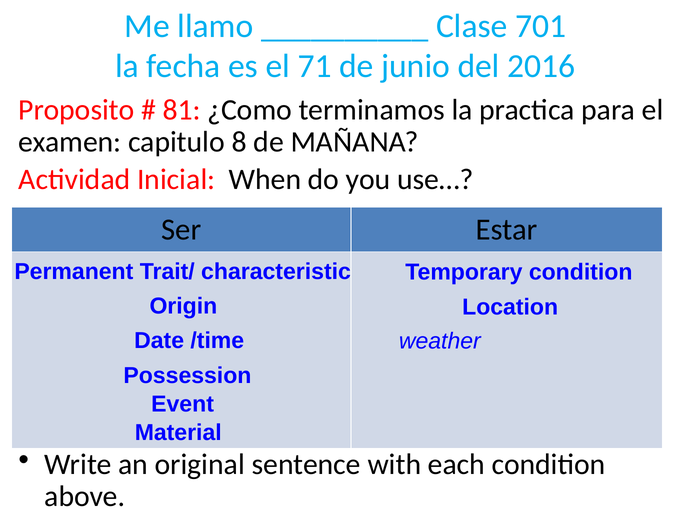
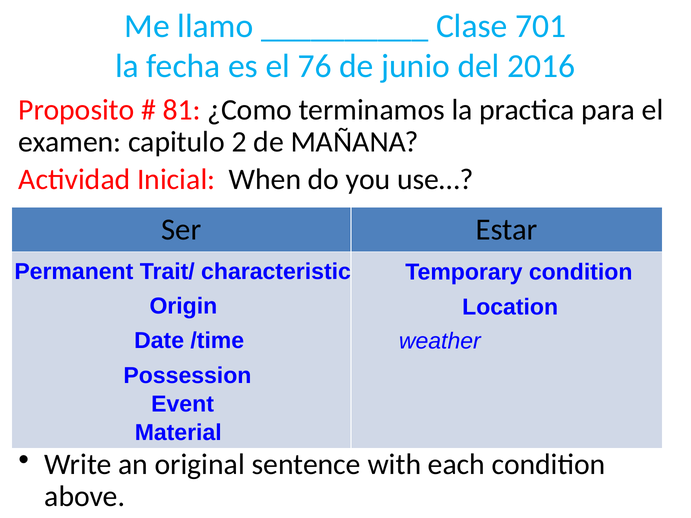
71: 71 -> 76
8: 8 -> 2
